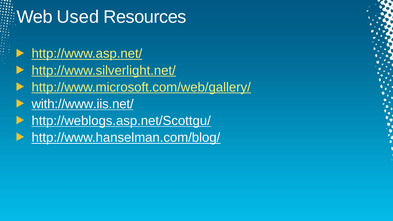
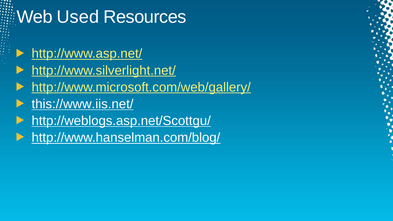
with://www.iis.net/: with://www.iis.net/ -> this://www.iis.net/
